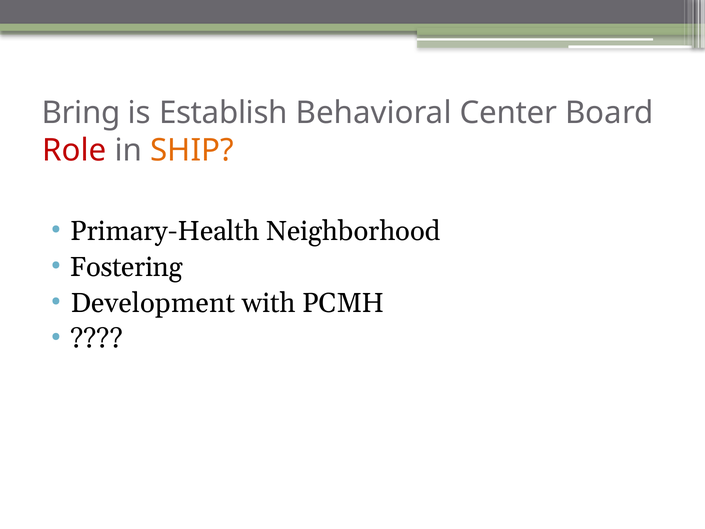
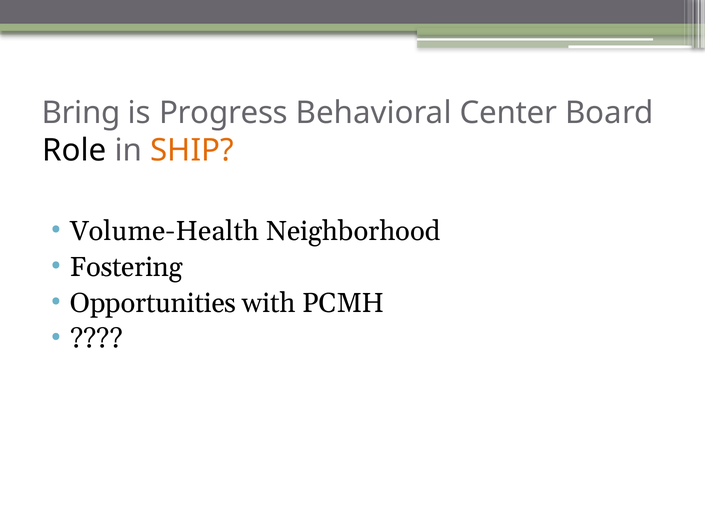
Establish: Establish -> Progress
Role colour: red -> black
Primary-Health: Primary-Health -> Volume-Health
Development: Development -> Opportunities
